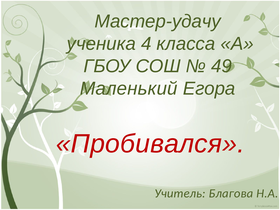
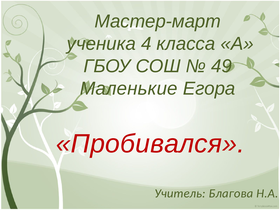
Мастер-удачу: Мастер-удачу -> Мастер-март
Маленький: Маленький -> Маленькие
